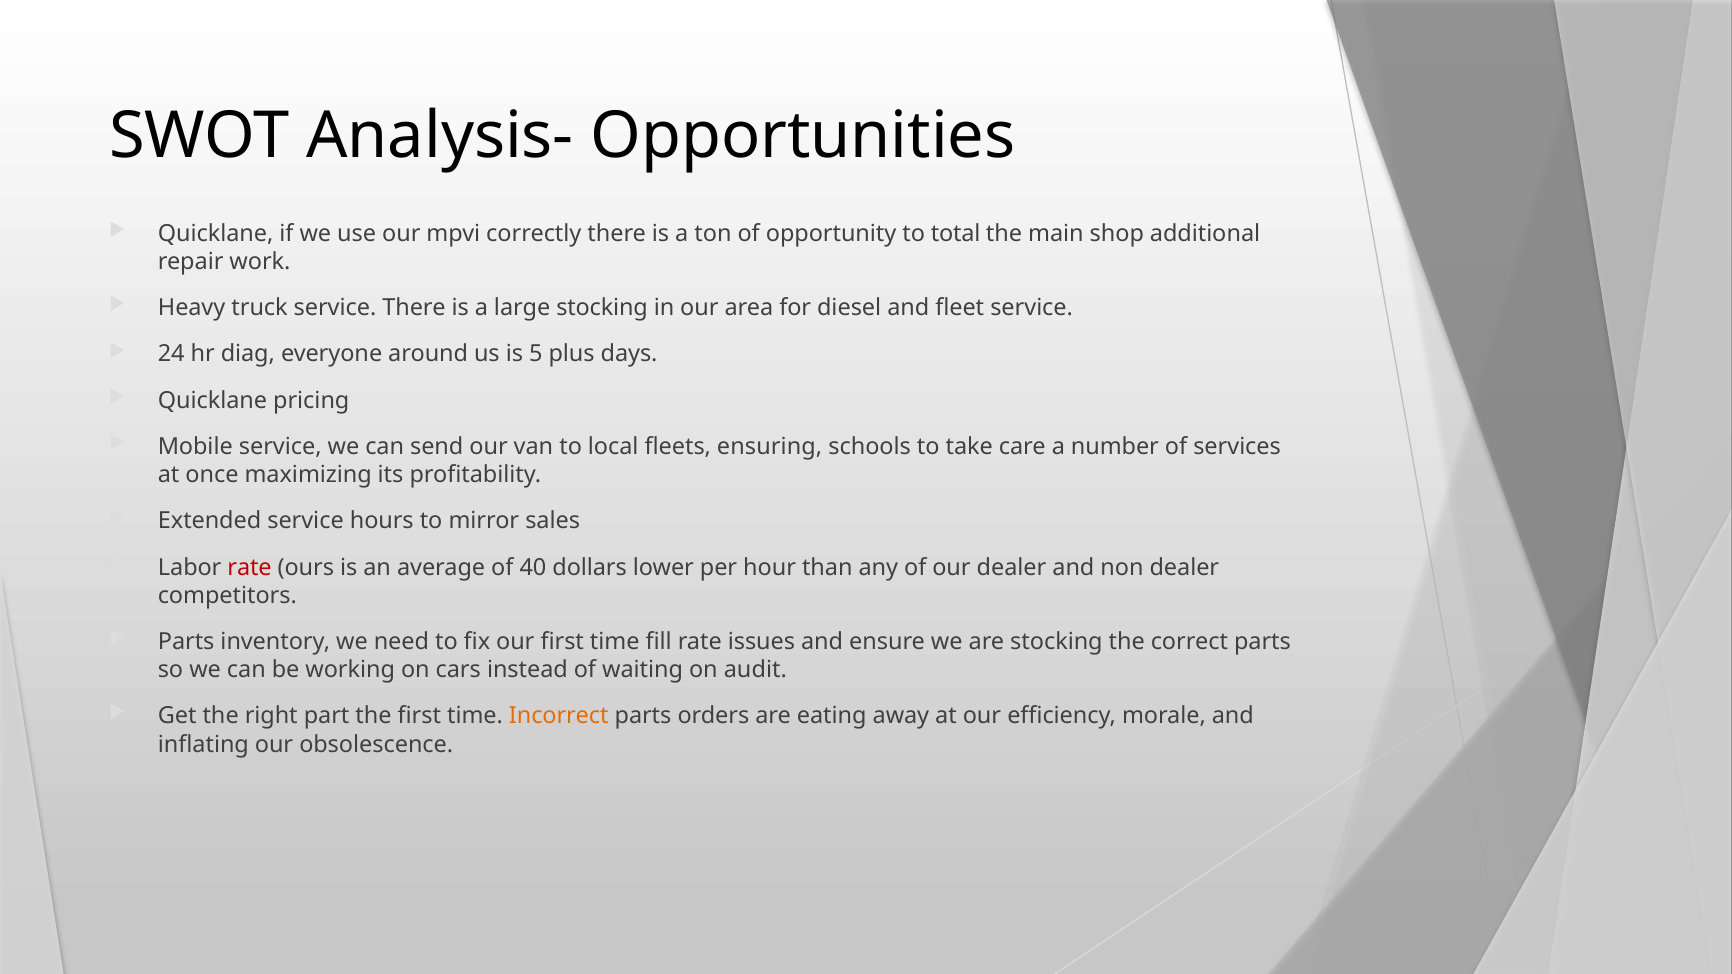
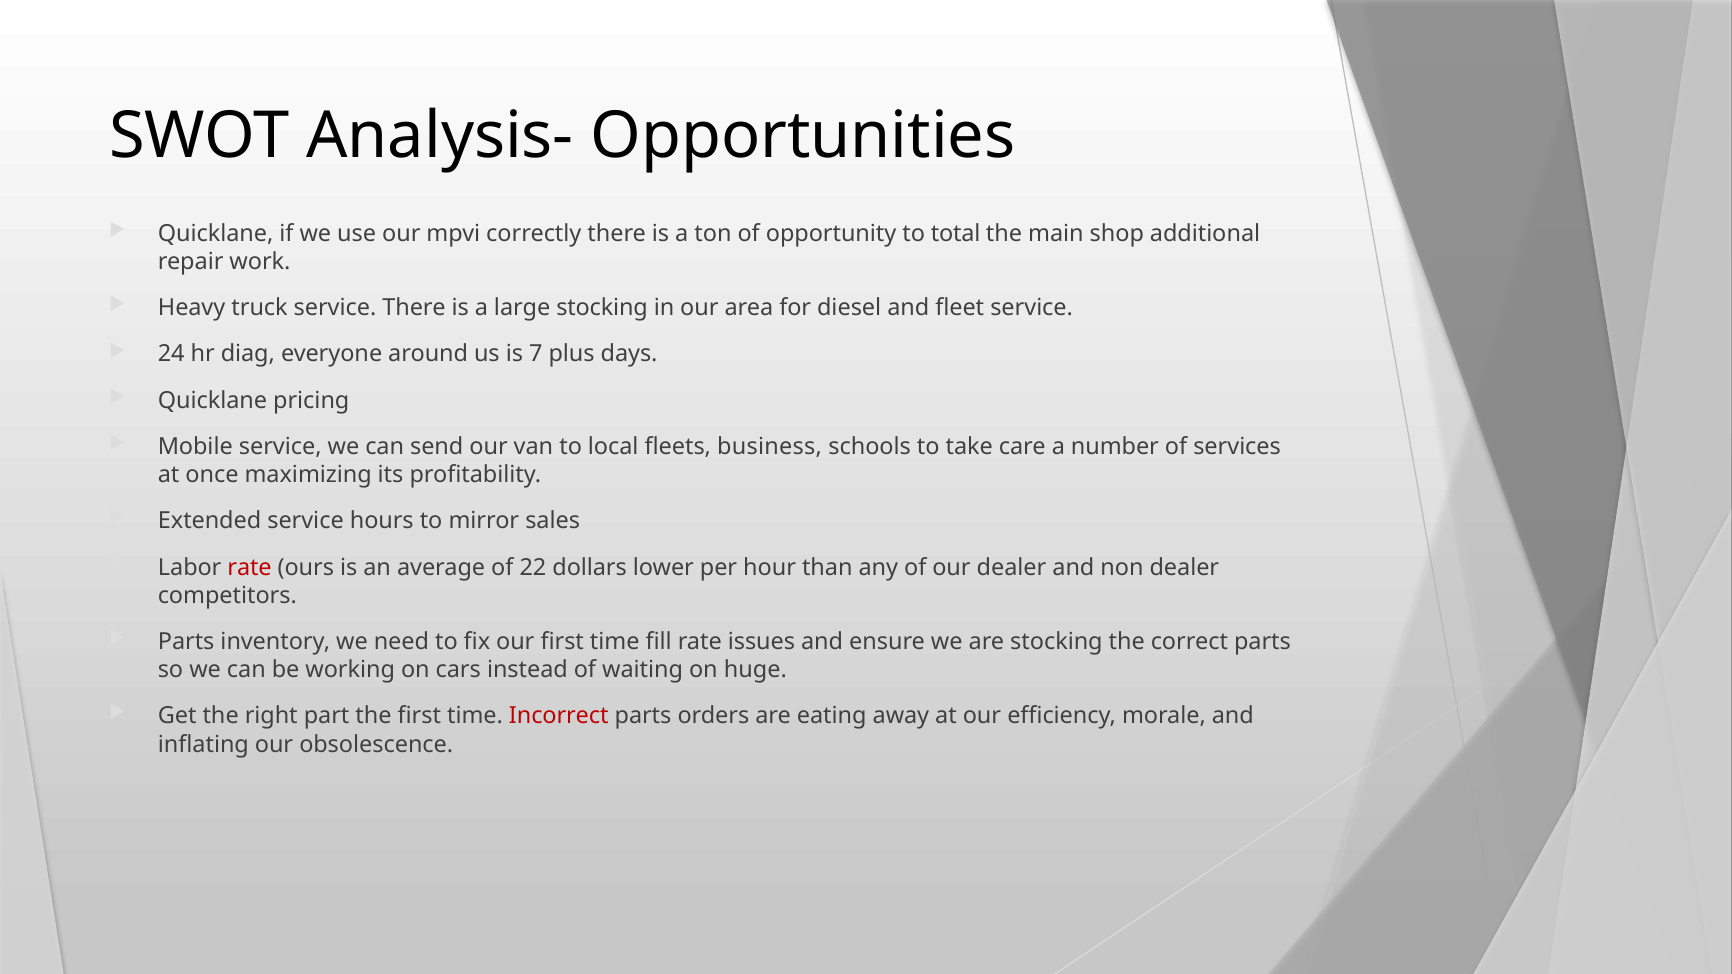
5: 5 -> 7
ensuring: ensuring -> business
40: 40 -> 22
audit: audit -> huge
Incorrect colour: orange -> red
